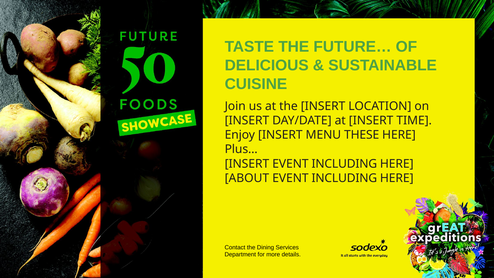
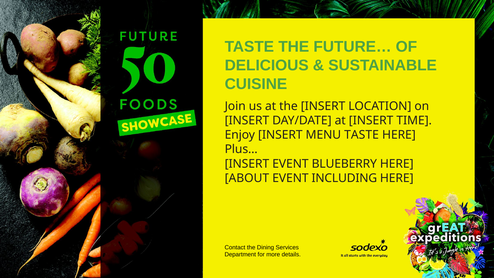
MENU THESE: THESE -> TASTE
INSERT EVENT INCLUDING: INCLUDING -> BLUEBERRY
